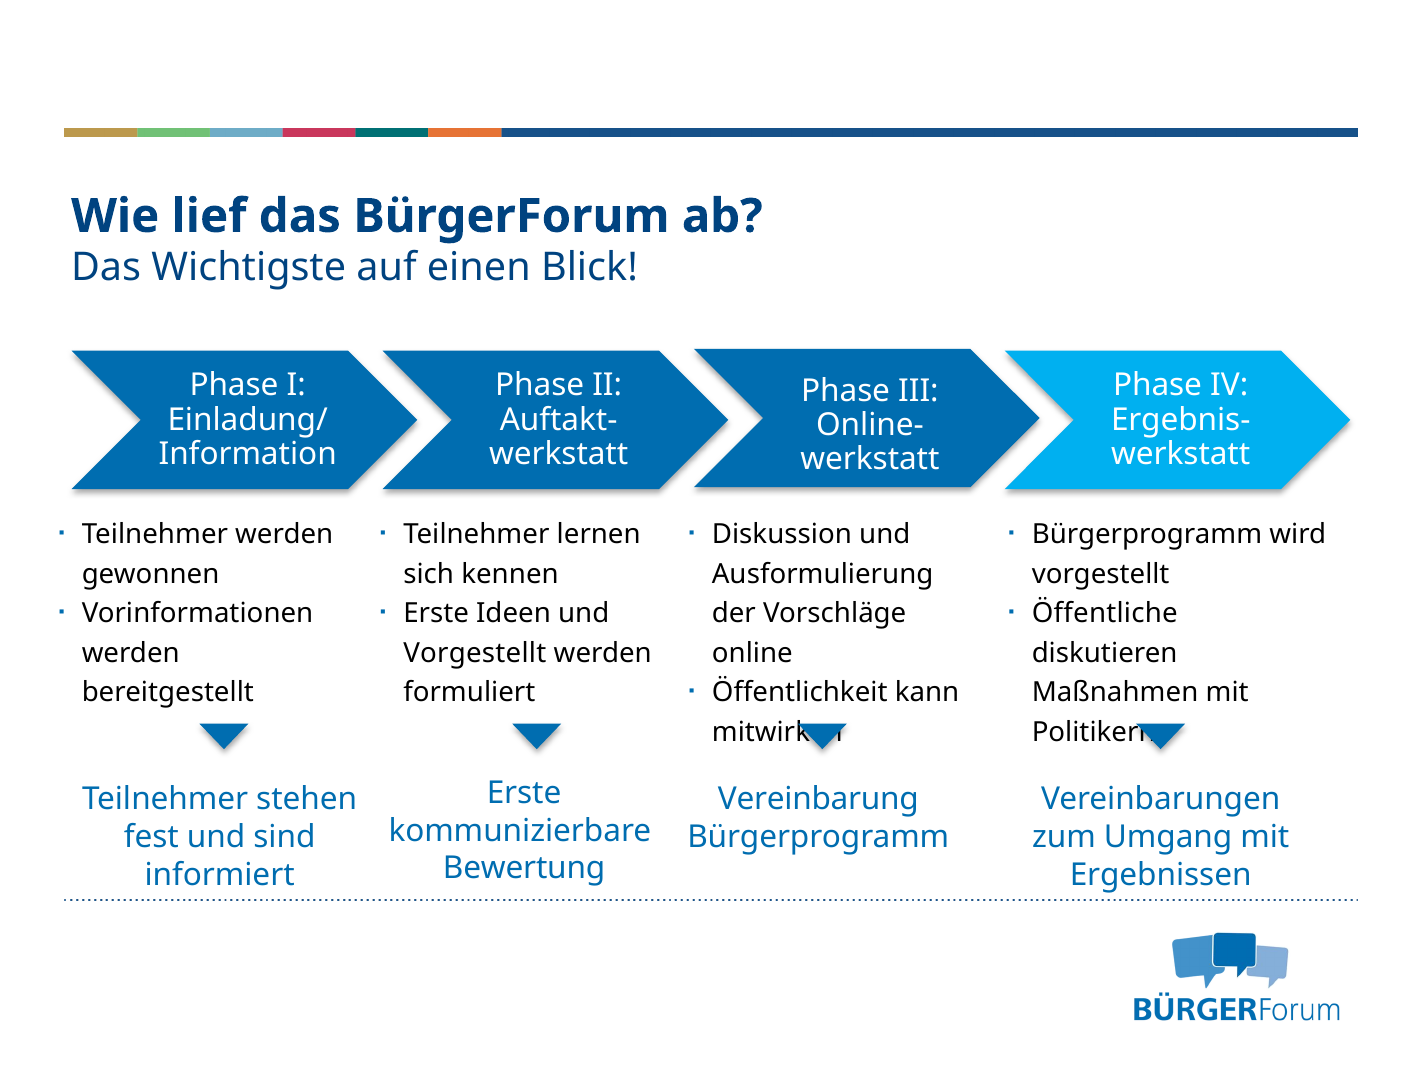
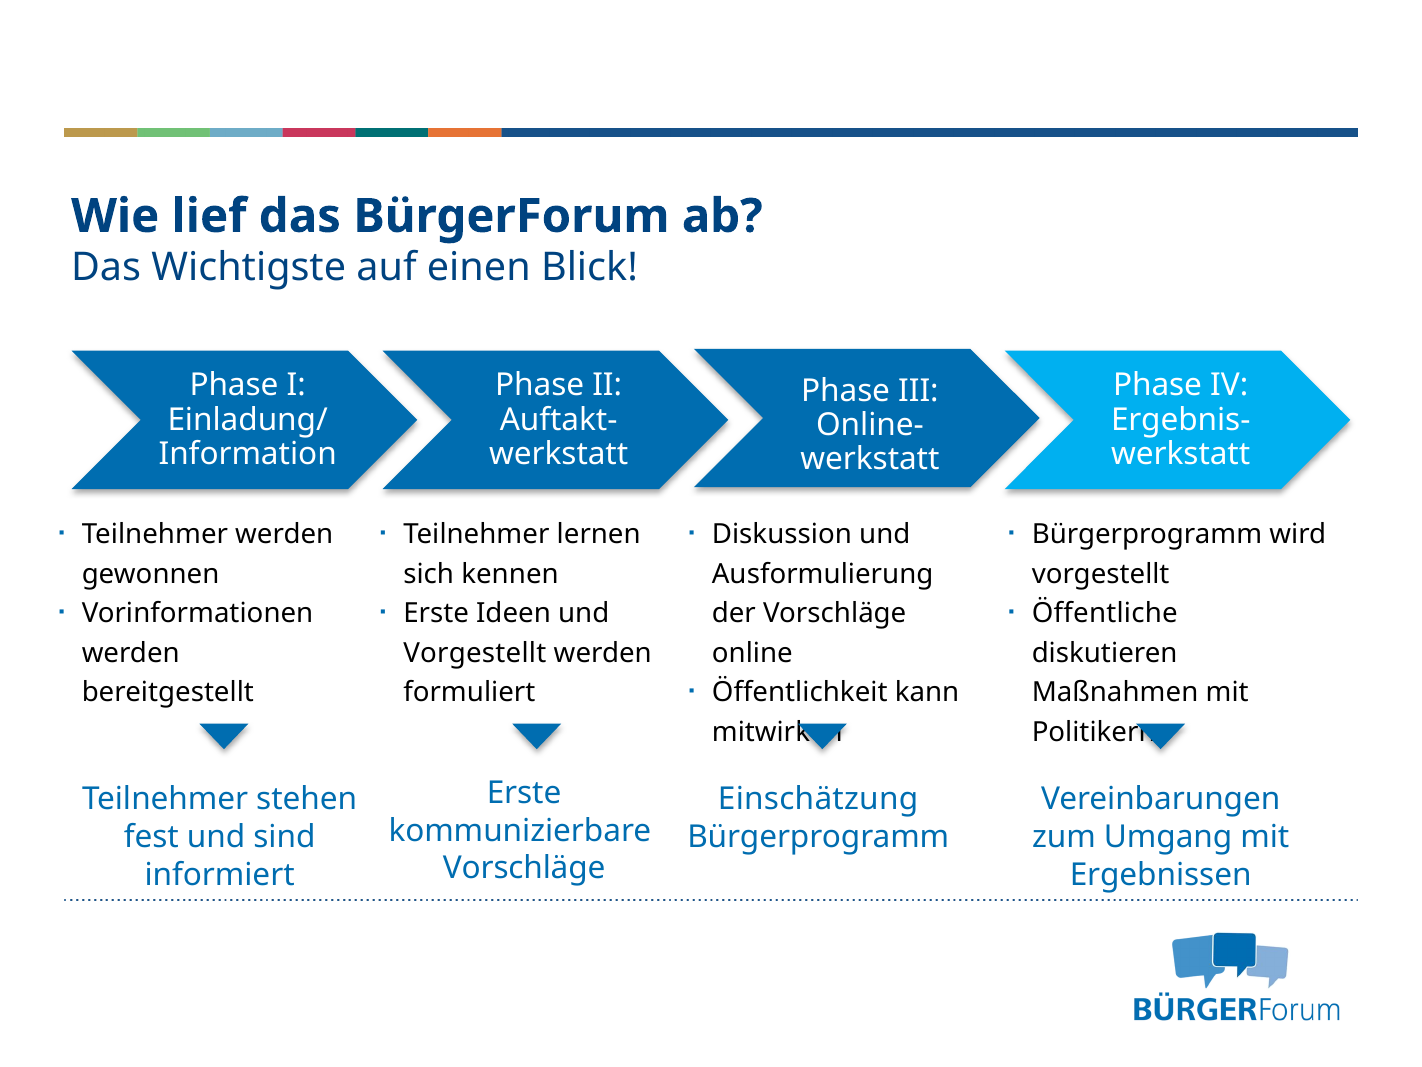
Vereinbarung: Vereinbarung -> Einschätzung
Bewertung at (524, 868): Bewertung -> Vorschläge
